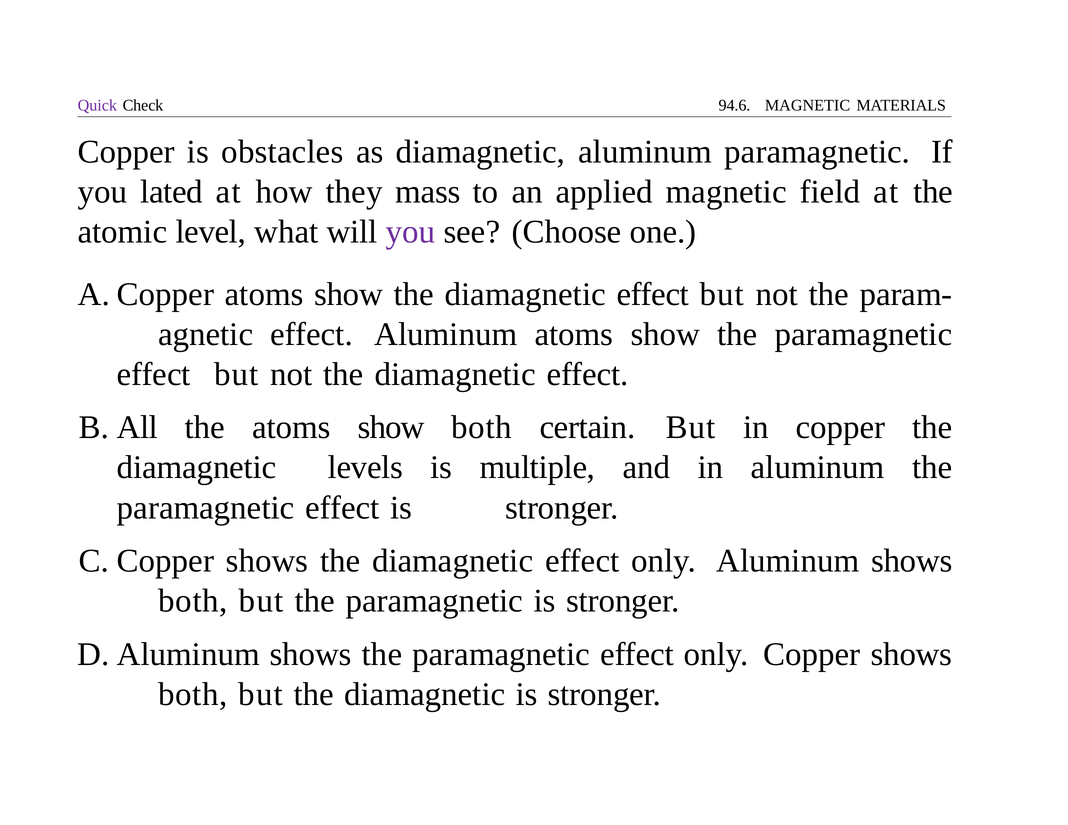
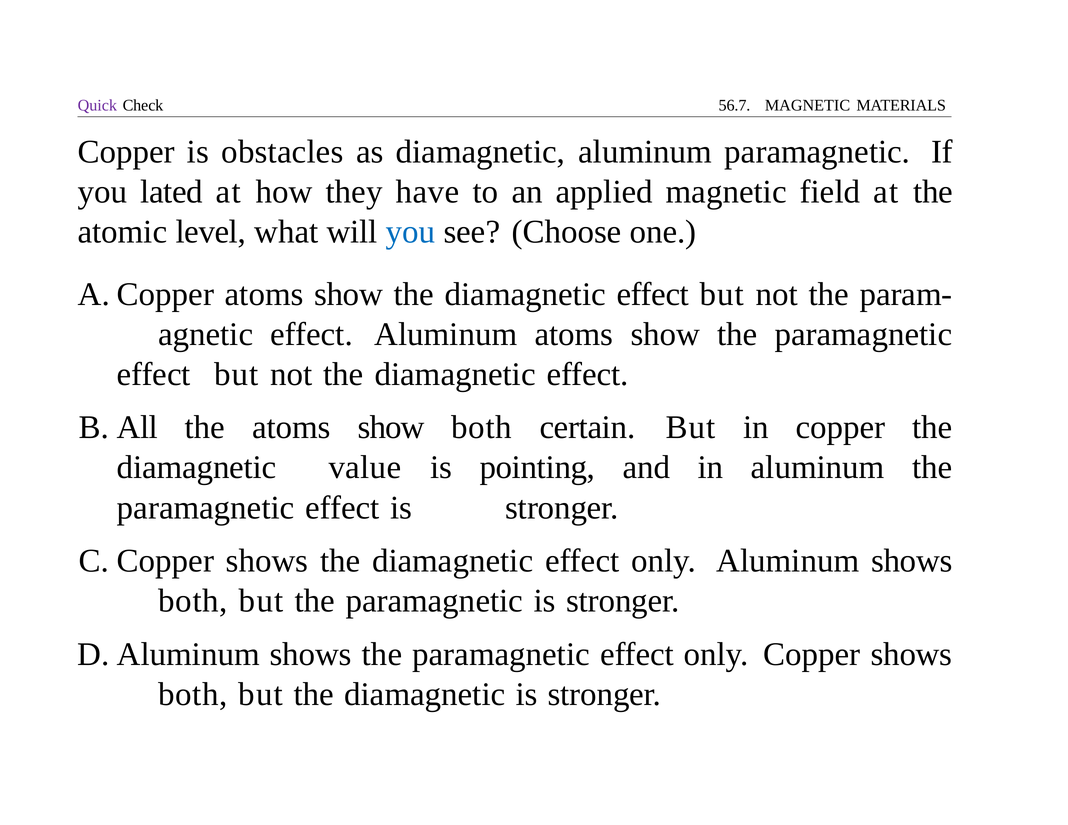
94.6: 94.6 -> 56.7
mass: mass -> have
you at (410, 232) colour: purple -> blue
levels: levels -> value
multiple: multiple -> pointing
